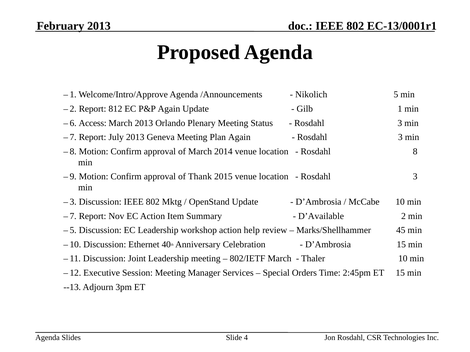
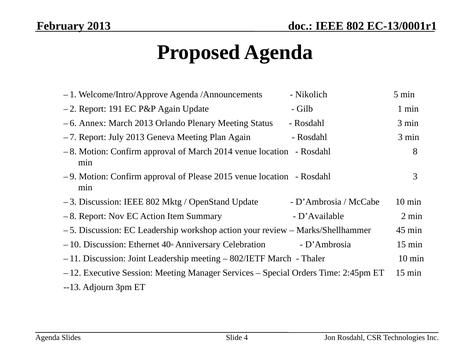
812: 812 -> 191
Access: Access -> Annex
Thank: Thank -> Please
7 at (73, 216): 7 -> 8
help: help -> your
